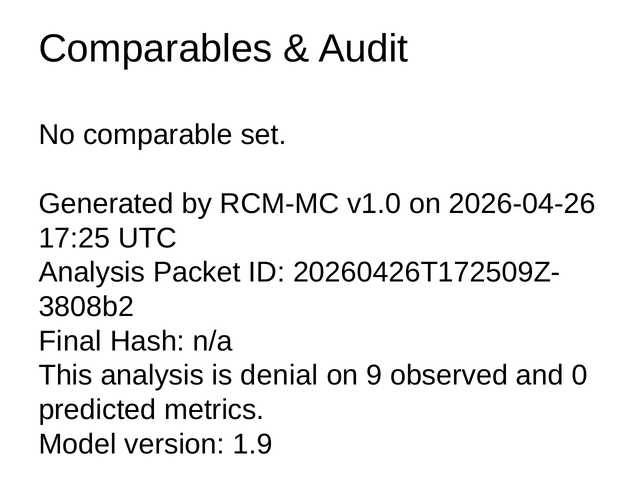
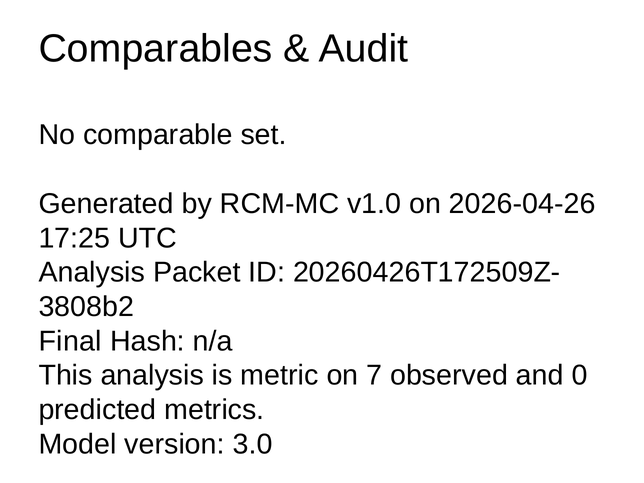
denial: denial -> metric
9: 9 -> 7
1.9: 1.9 -> 3.0
